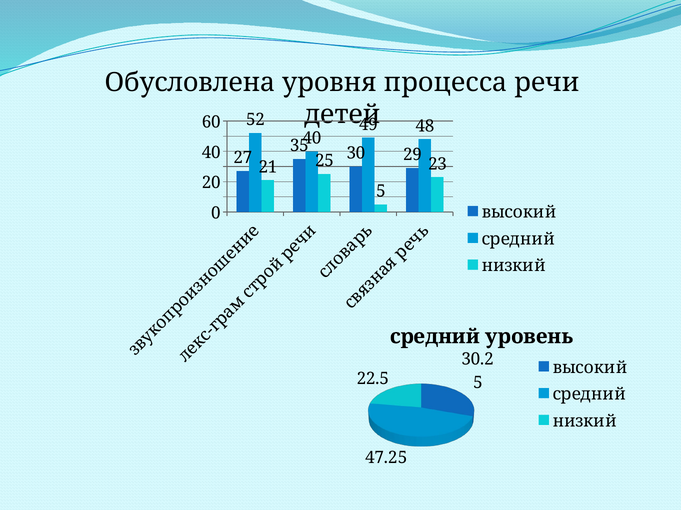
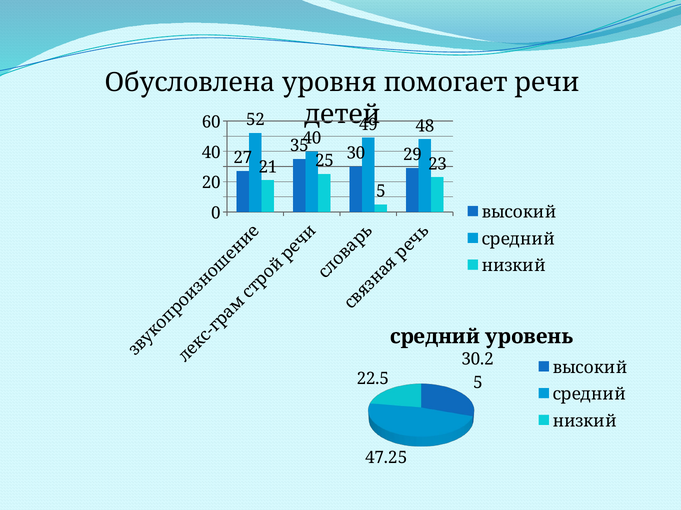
процесса: процесса -> помогает
